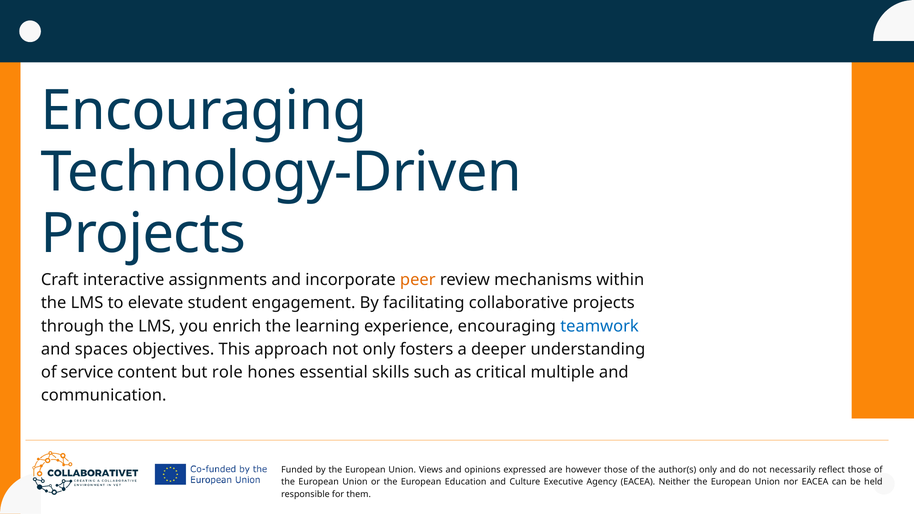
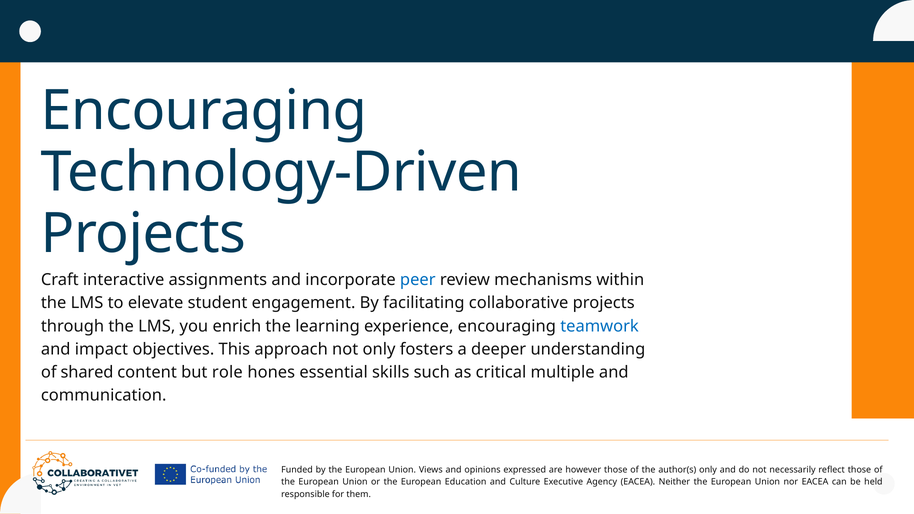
peer colour: orange -> blue
spaces: spaces -> impact
service: service -> shared
